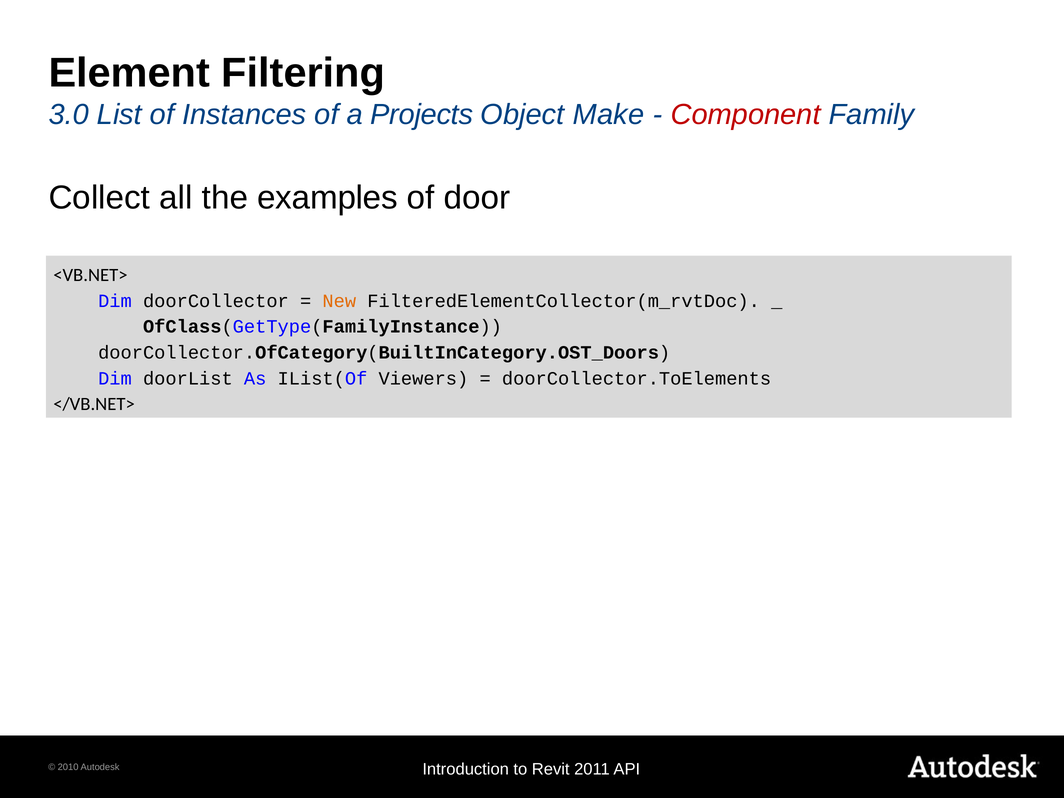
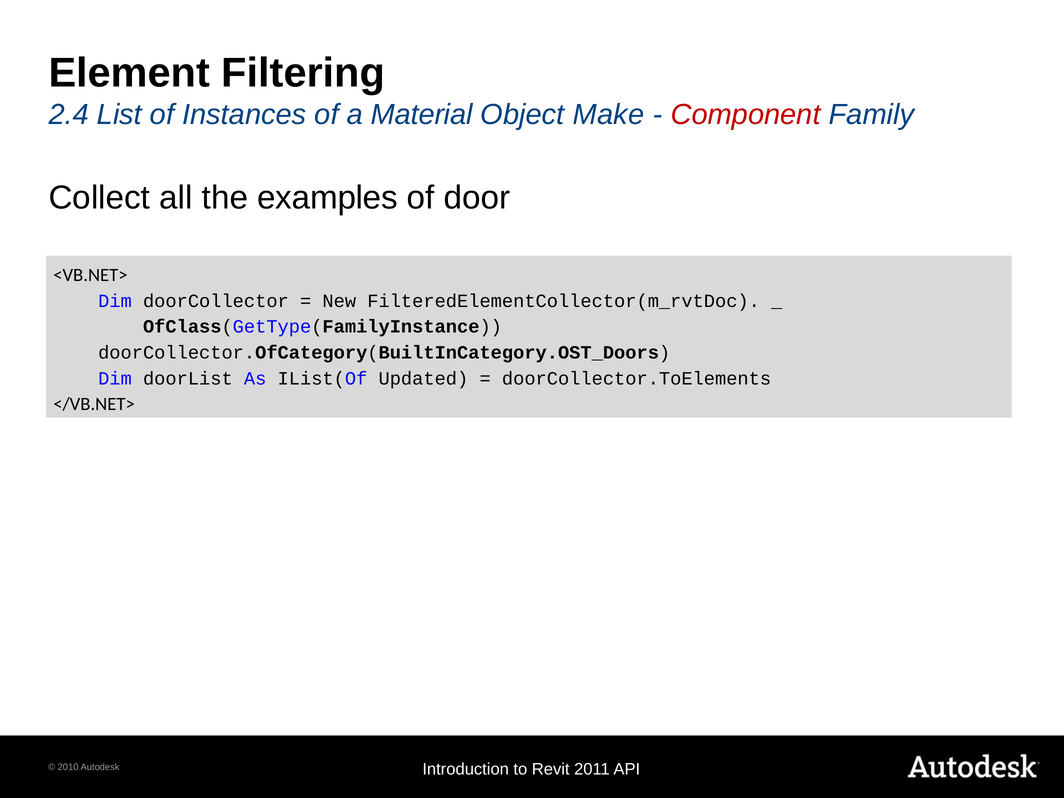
3.0: 3.0 -> 2.4
Projects: Projects -> Material
New colour: orange -> black
Viewers: Viewers -> Updated
